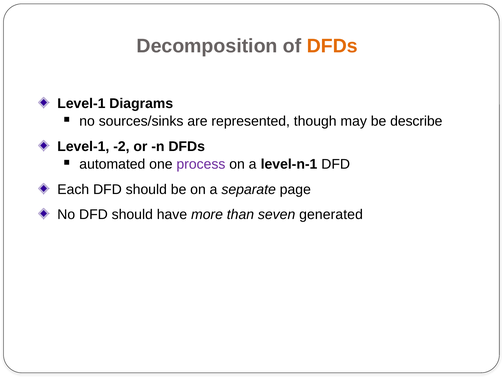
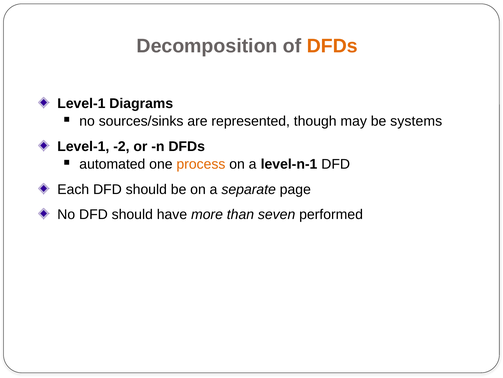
describe: describe -> systems
process colour: purple -> orange
generated: generated -> performed
